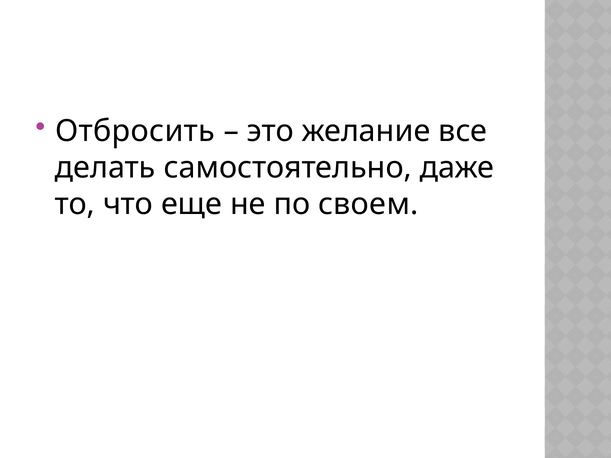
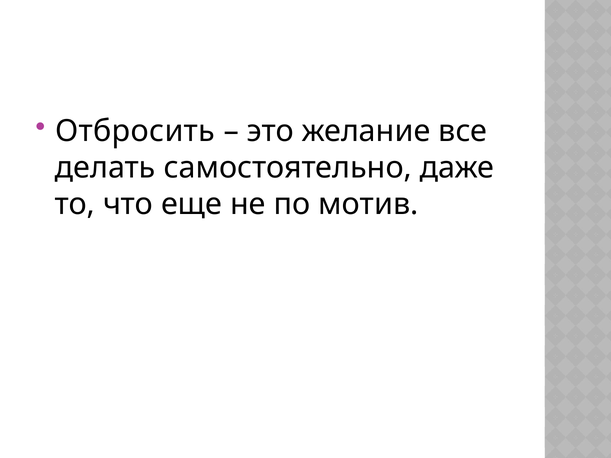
своем: своем -> мотив
